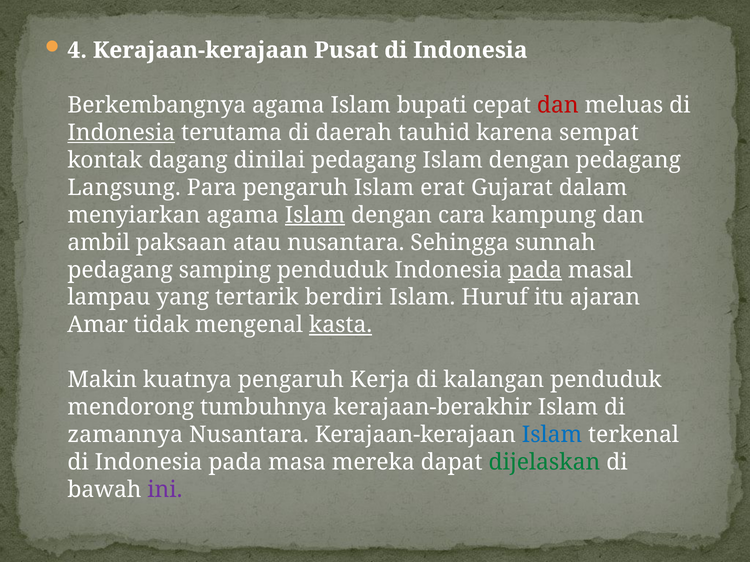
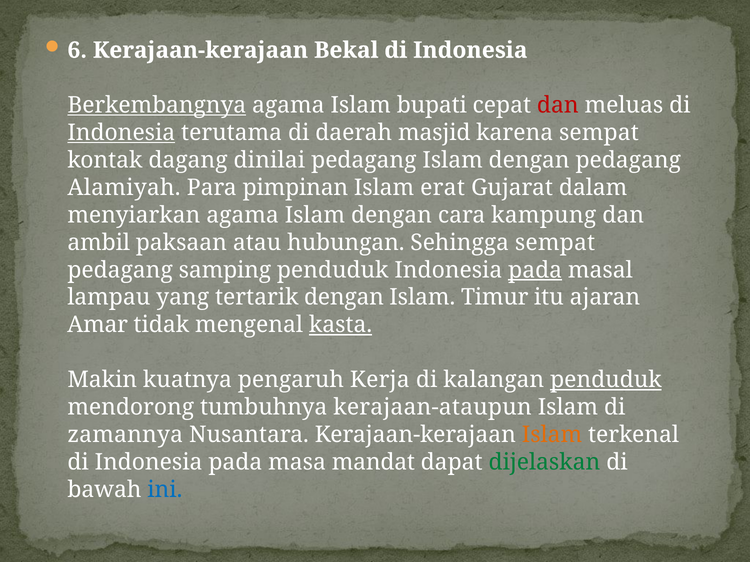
4: 4 -> 6
Pusat: Pusat -> Bekal
Berkembangnya underline: none -> present
tauhid: tauhid -> masjid
Langsung: Langsung -> Alamiyah
Para pengaruh: pengaruh -> pimpinan
Islam at (315, 215) underline: present -> none
atau nusantara: nusantara -> hubungan
Sehingga sunnah: sunnah -> sempat
tertarik berdiri: berdiri -> dengan
Huruf: Huruf -> Timur
penduduk at (606, 380) underline: none -> present
kerajaan-berakhir: kerajaan-berakhir -> kerajaan-ataupun
Islam at (552, 435) colour: blue -> orange
mereka: mereka -> mandat
ini colour: purple -> blue
